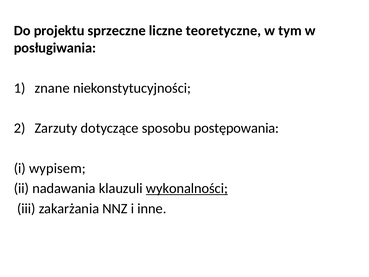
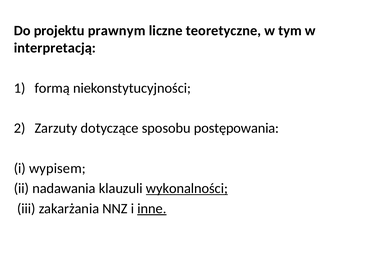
sprzeczne: sprzeczne -> prawnym
posługiwania: posługiwania -> interpretacją
znane: znane -> formą
inne underline: none -> present
